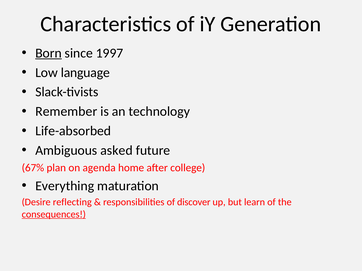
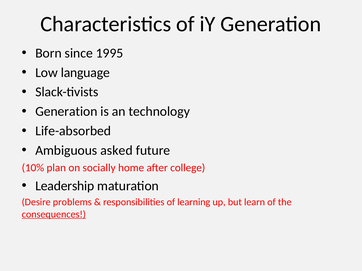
Born underline: present -> none
1997: 1997 -> 1995
Remember at (66, 112): Remember -> Generation
67%: 67% -> 10%
agenda: agenda -> socially
Everything: Everything -> Leadership
reflecting: reflecting -> problems
discover: discover -> learning
